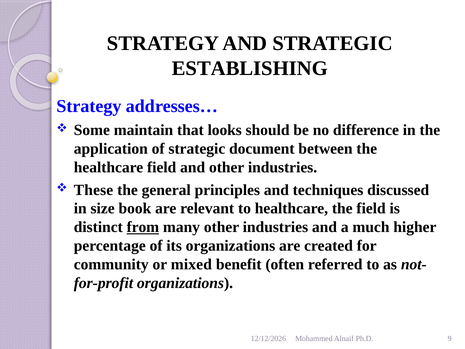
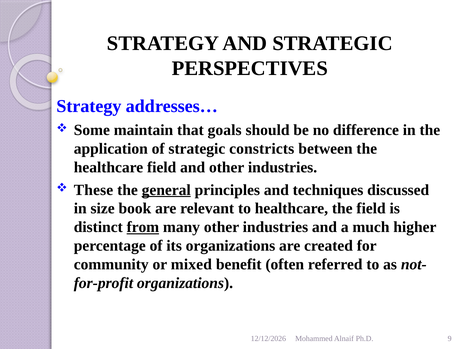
ESTABLISHING: ESTABLISHING -> PERSPECTIVES
looks: looks -> goals
document: document -> constricts
general underline: none -> present
